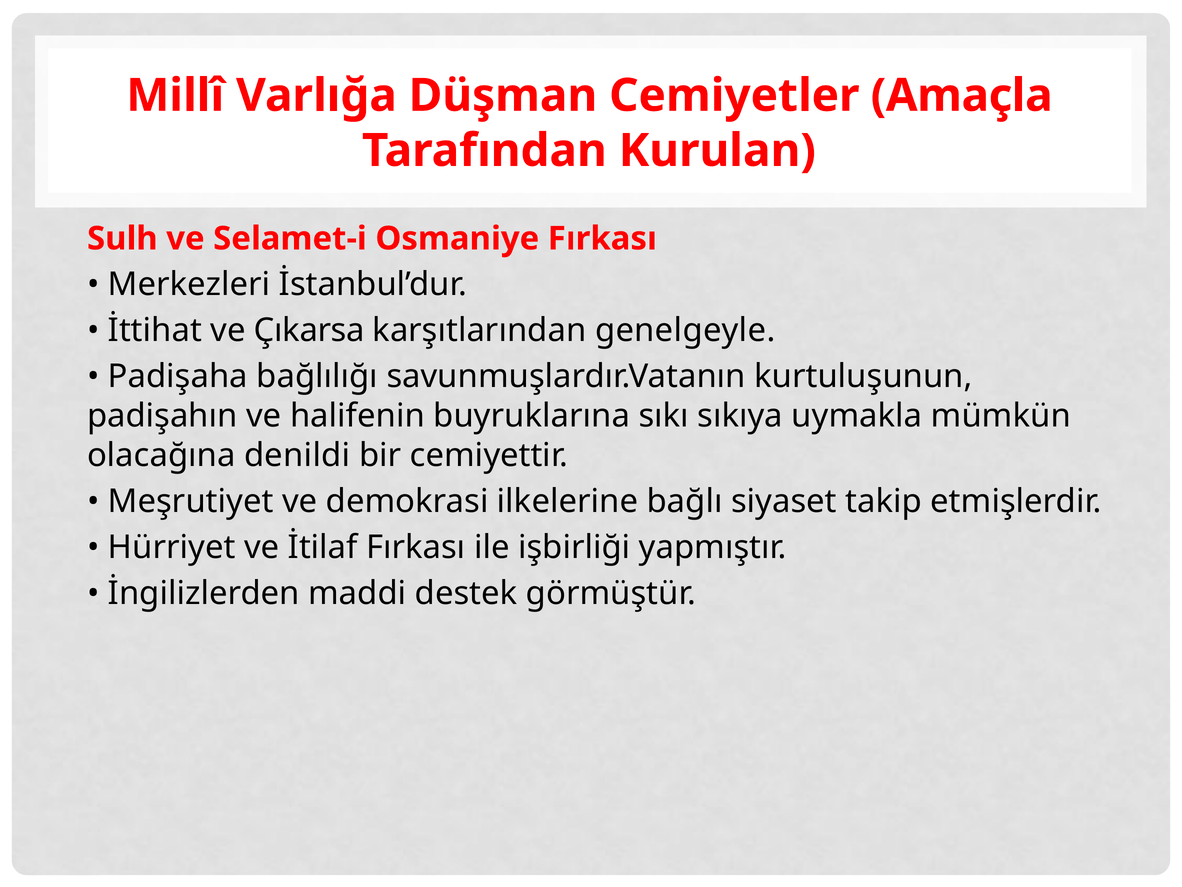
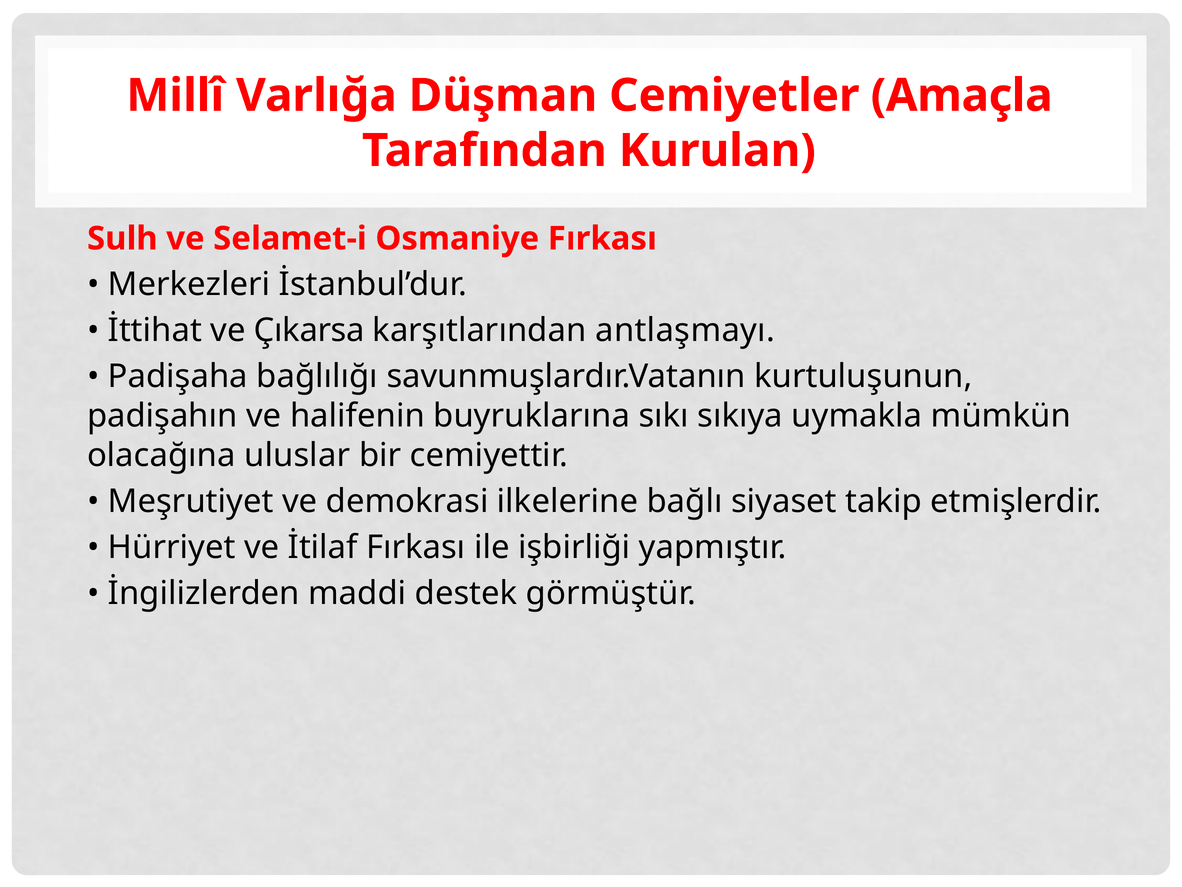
genelgeyle: genelgeyle -> antlaşmayı
denildi: denildi -> uluslar
